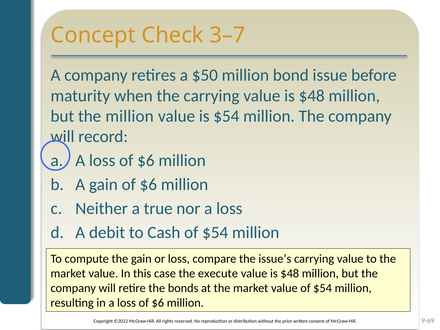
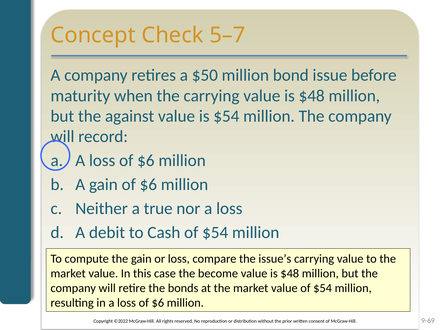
3–7: 3–7 -> 5–7
the million: million -> against
execute: execute -> become
